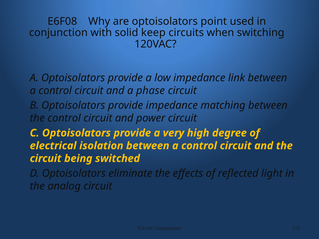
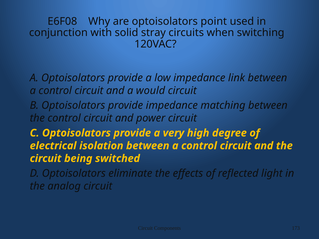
keep: keep -> stray
phase: phase -> would
